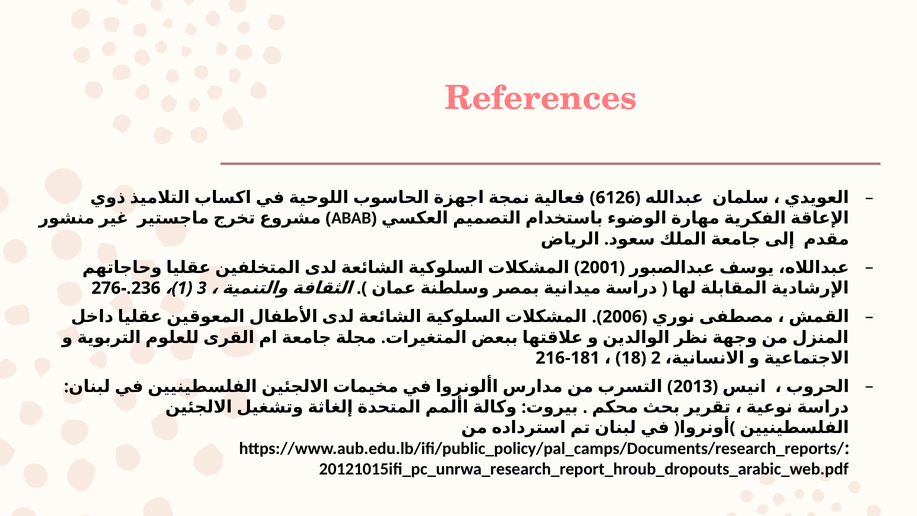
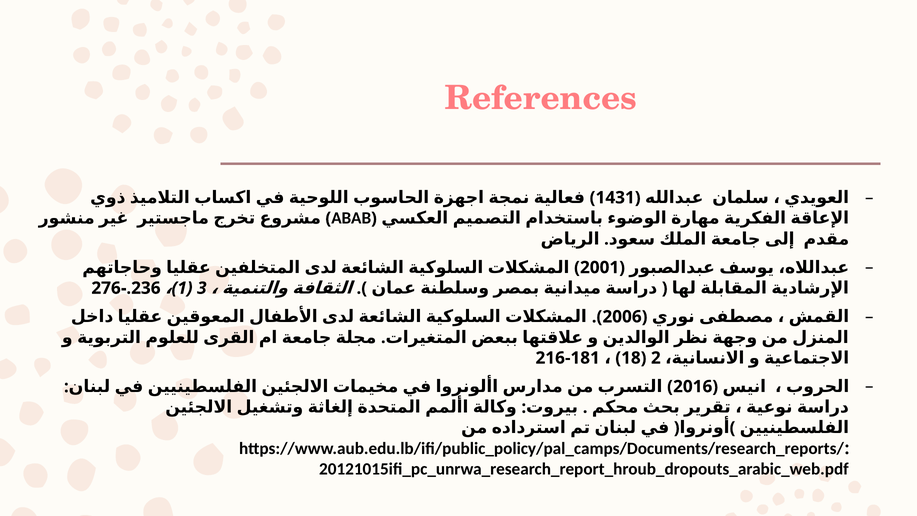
6126: 6126 -> 1431
2013: 2013 -> 2016
